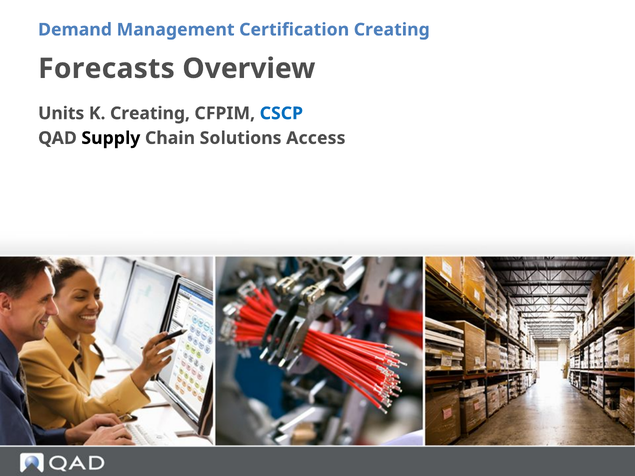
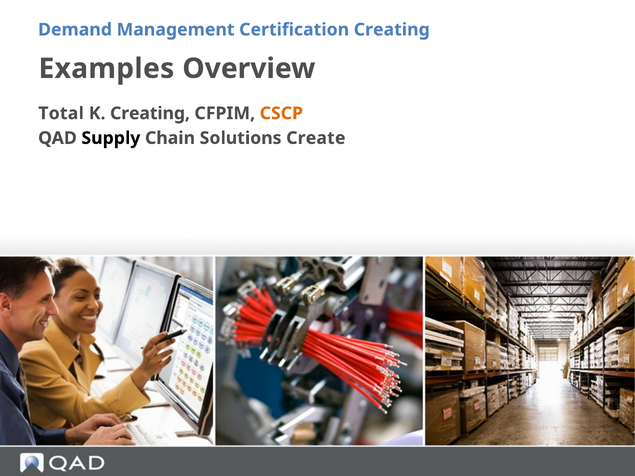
Forecasts: Forecasts -> Examples
Units: Units -> Total
CSCP colour: blue -> orange
Access: Access -> Create
